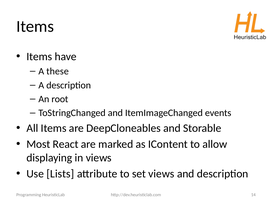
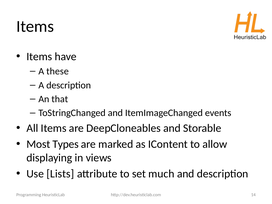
root: root -> that
React: React -> Types
set views: views -> much
